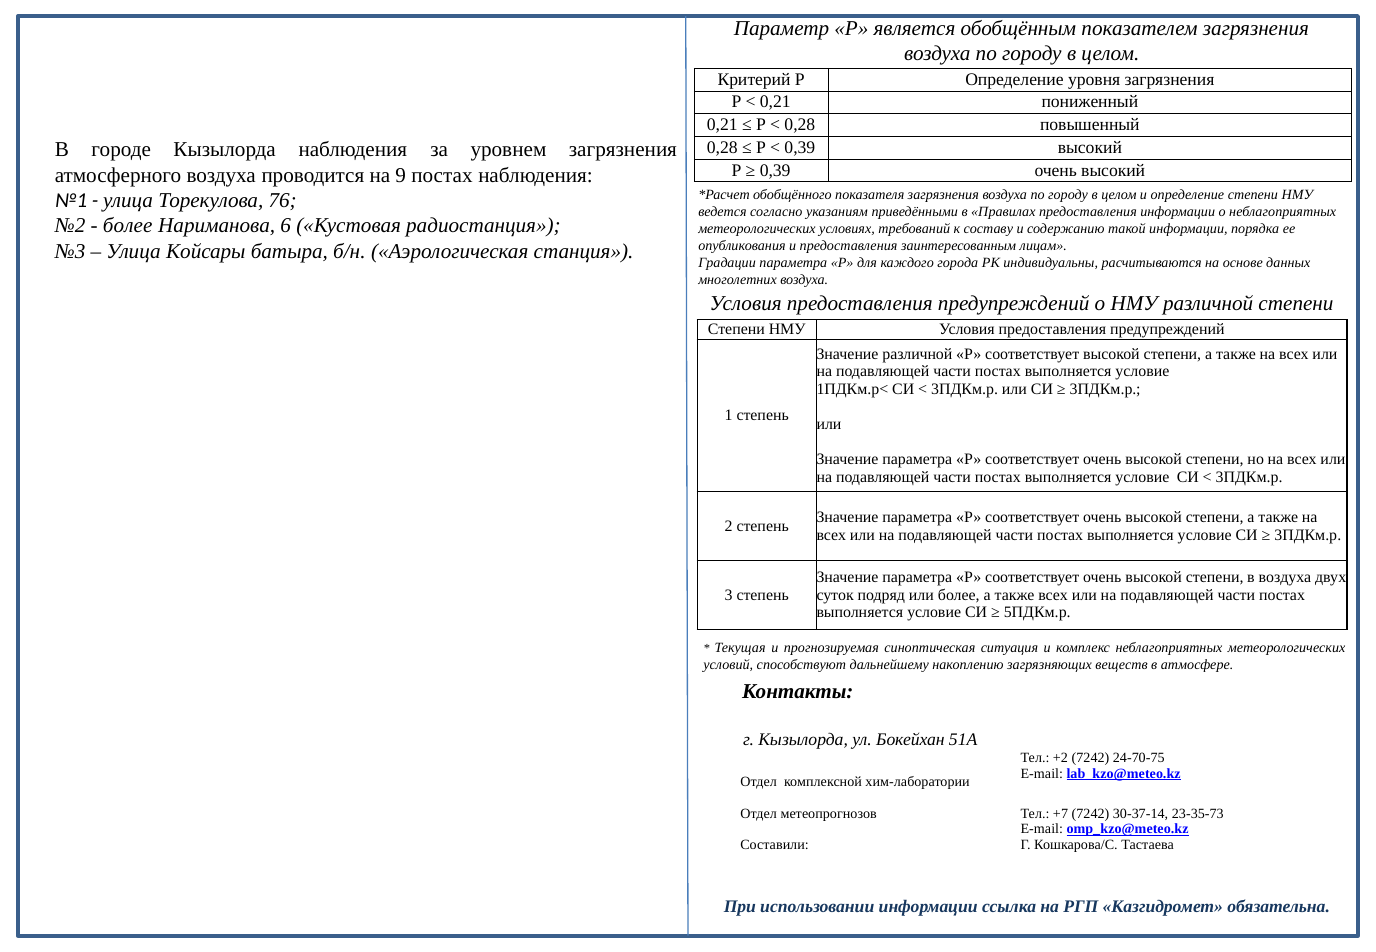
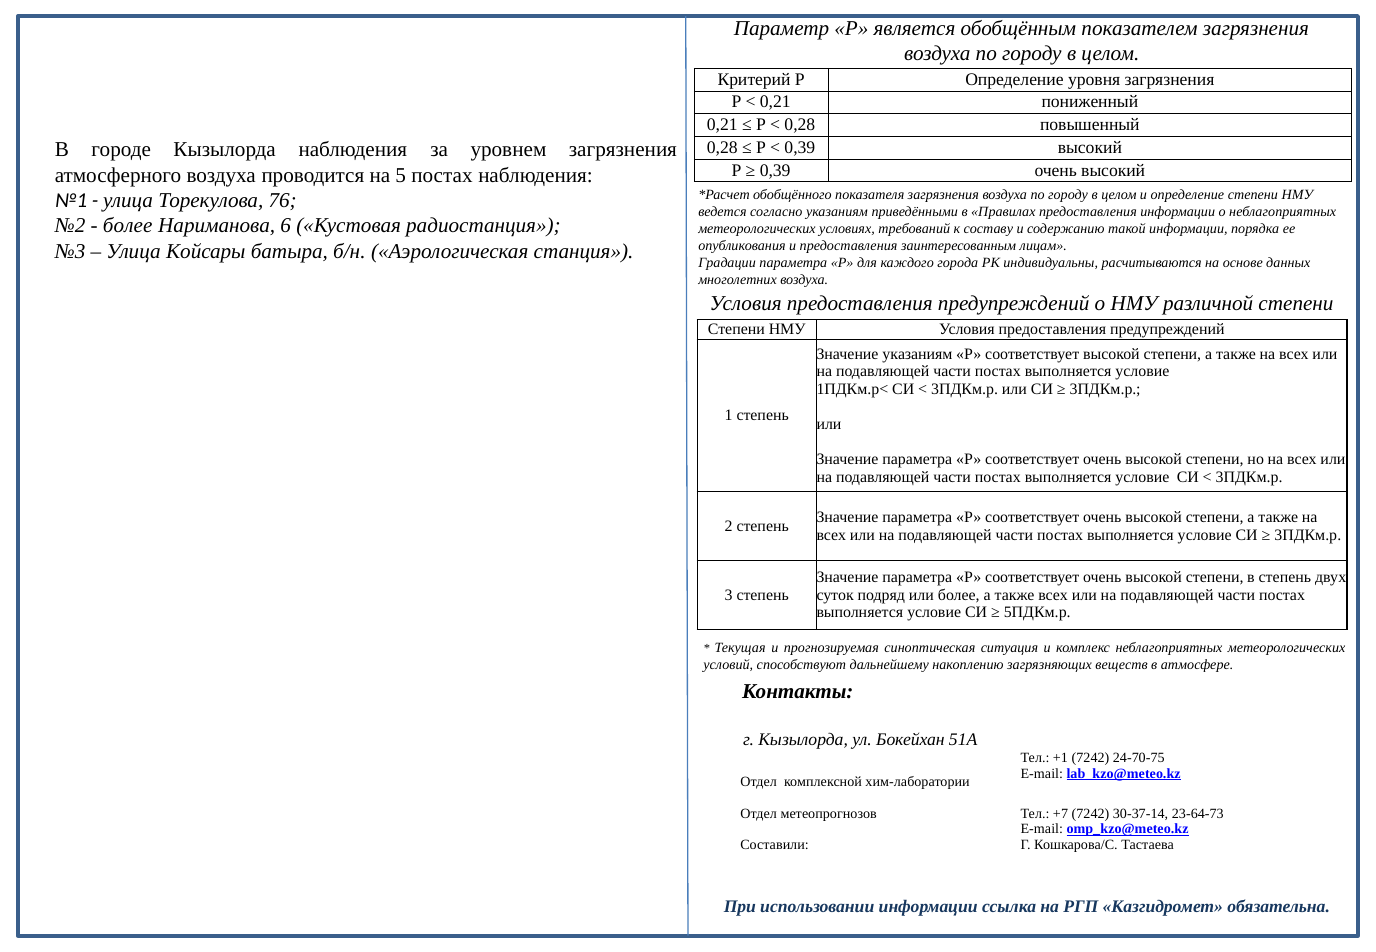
9: 9 -> 5
Значение различной: различной -> указаниям
в воздуха: воздуха -> степень
+2: +2 -> +1
23-35-73: 23-35-73 -> 23-64-73
